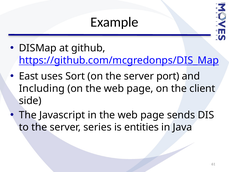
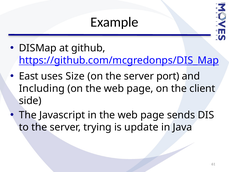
Sort: Sort -> Size
series: series -> trying
entities: entities -> update
